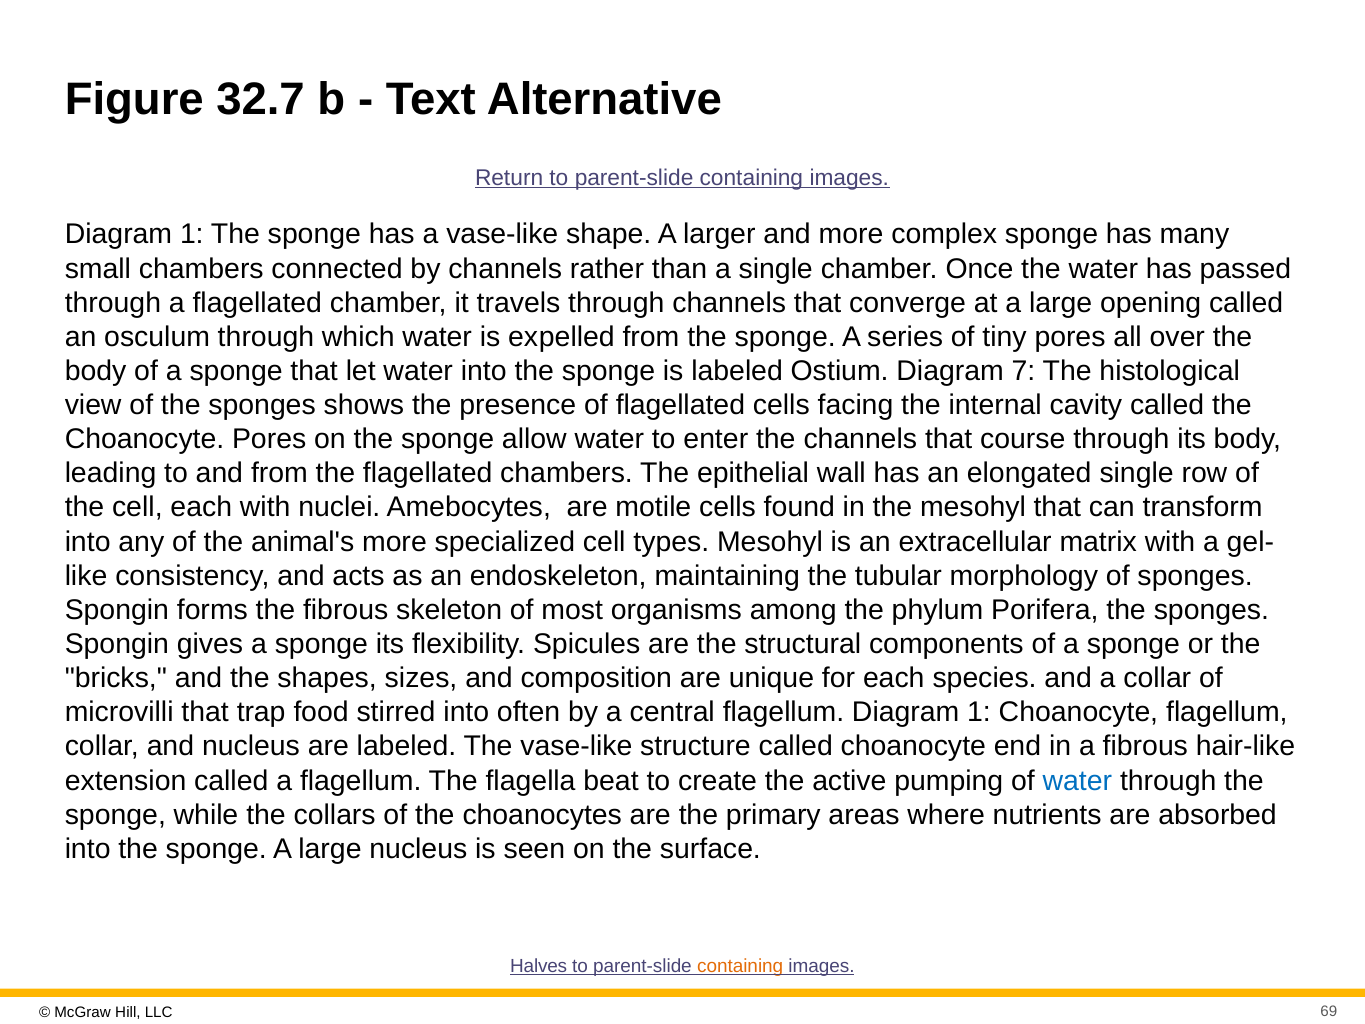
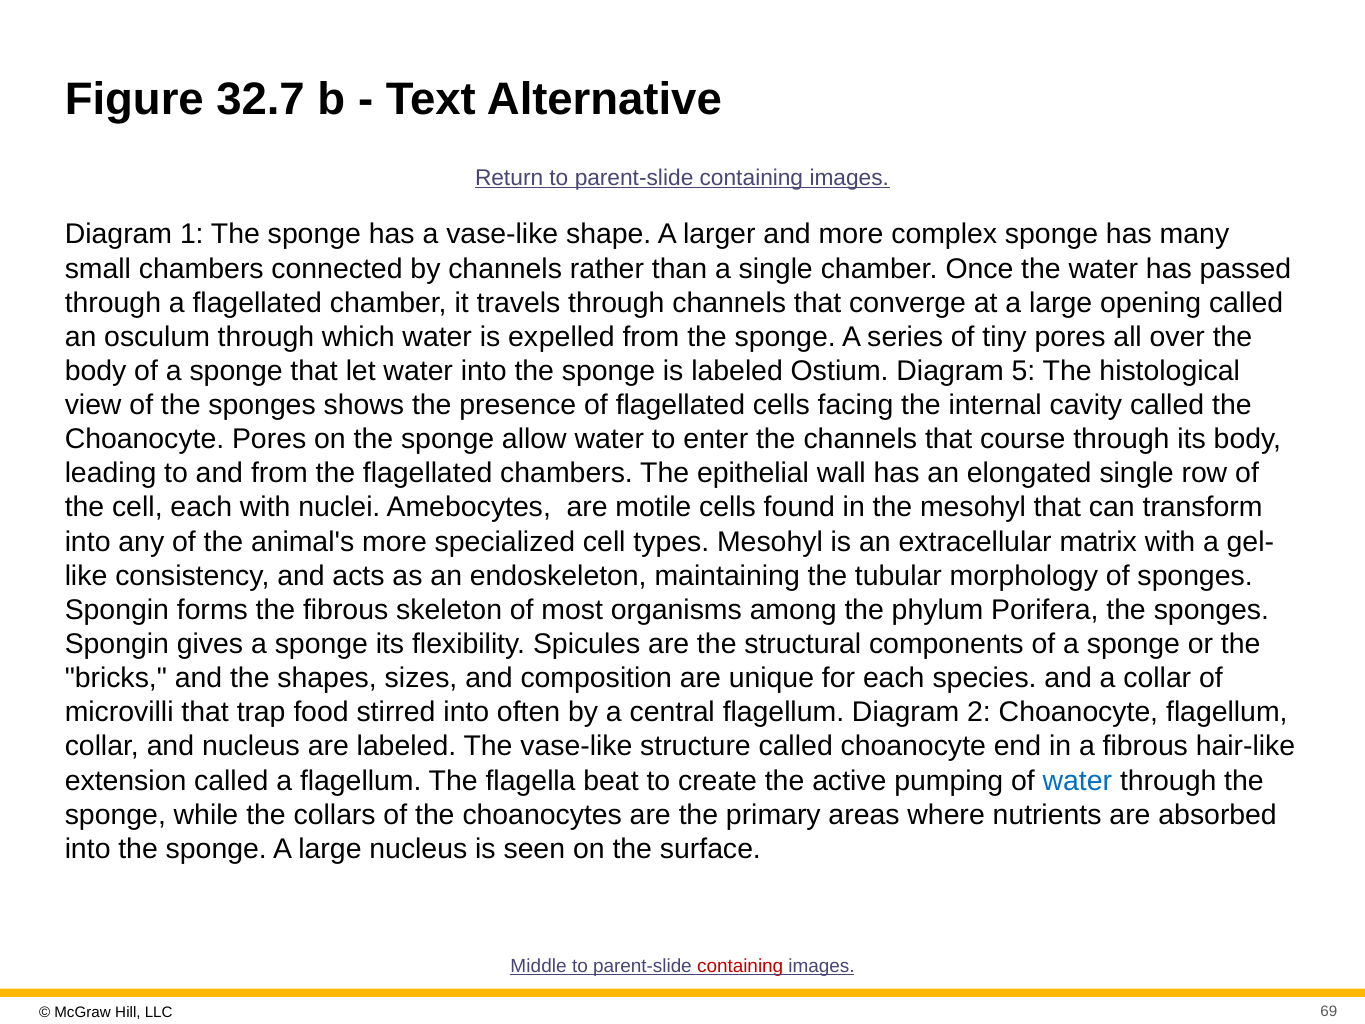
7: 7 -> 5
flagellum Diagram 1: 1 -> 2
Halves: Halves -> Middle
containing at (740, 966) colour: orange -> red
